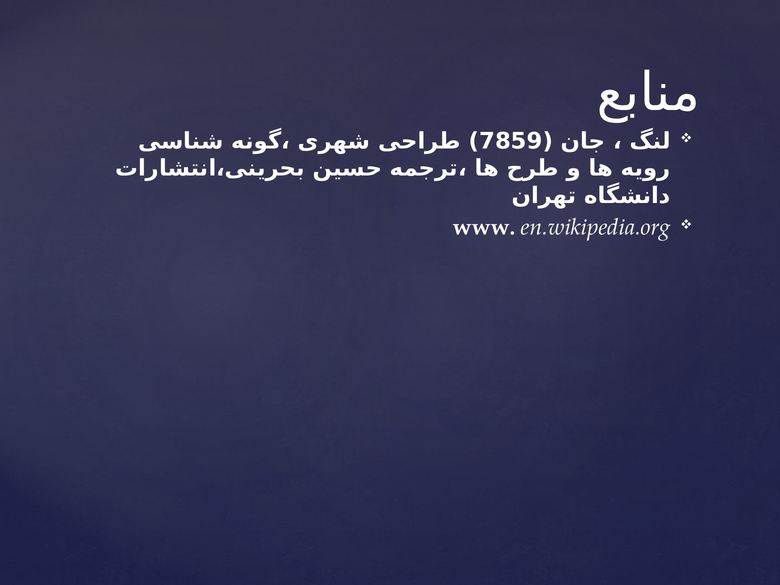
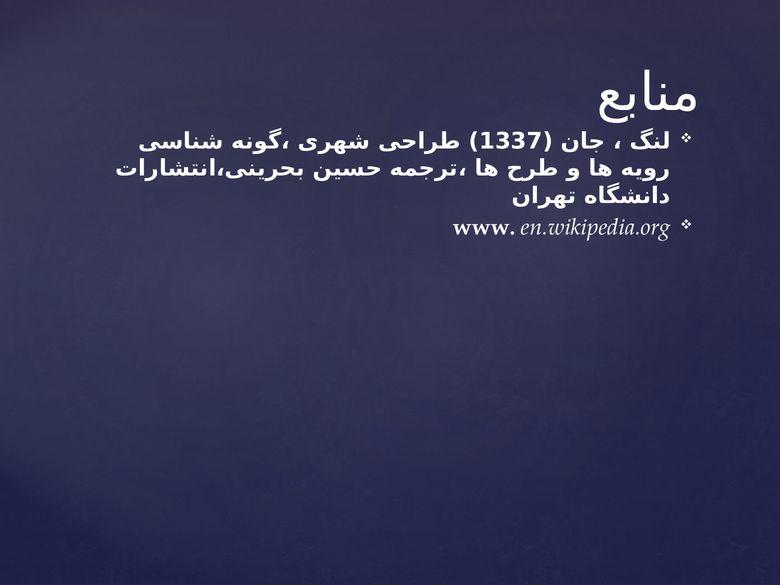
7859: 7859 -> 1337
